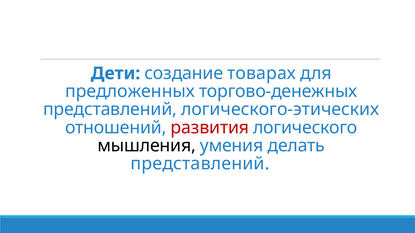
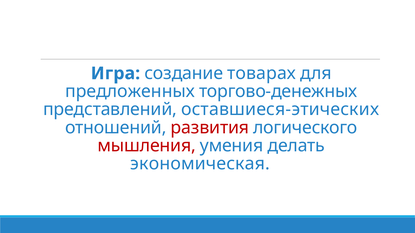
Дети: Дети -> Игра
логического-этических: логического-этических -> оставшиеся-этических
мышления colour: black -> red
представлений at (200, 164): представлений -> экономическая
